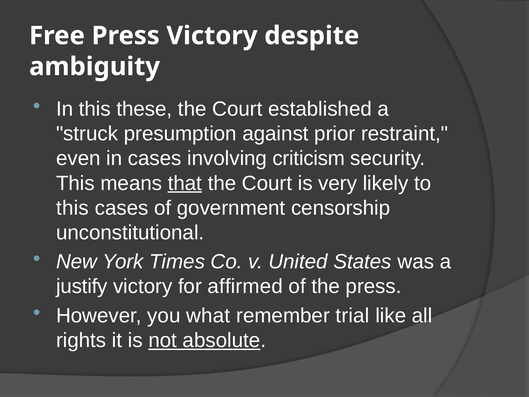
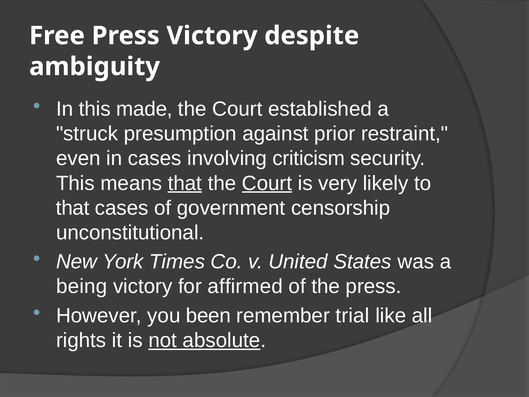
these: these -> made
Court at (267, 183) underline: none -> present
this at (73, 208): this -> that
justify: justify -> being
what: what -> been
